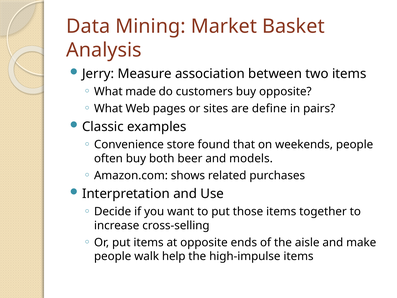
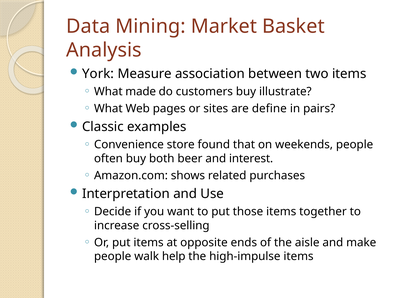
Jerry: Jerry -> York
buy opposite: opposite -> illustrate
models: models -> interest
